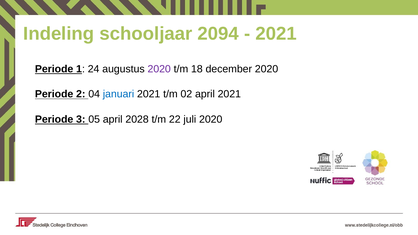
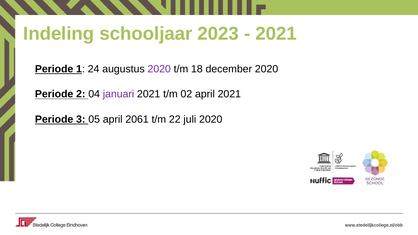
2094: 2094 -> 2023
januari colour: blue -> purple
2028: 2028 -> 2061
